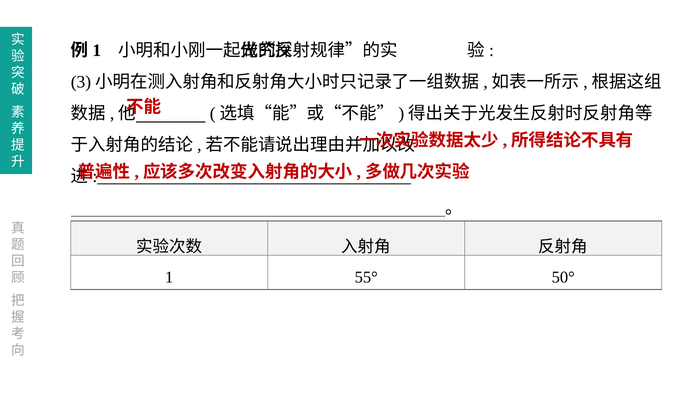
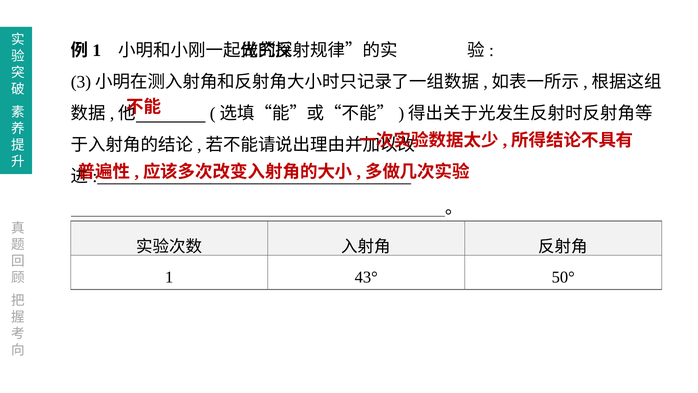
55°: 55° -> 43°
